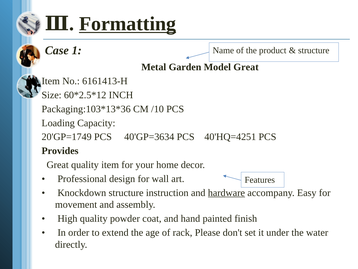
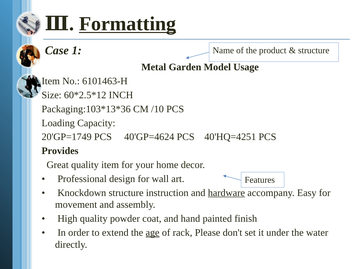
Model Great: Great -> Usage
6161413-H: 6161413-H -> 6101463-H
40'GP=3634: 40'GP=3634 -> 40'GP=4624
age underline: none -> present
